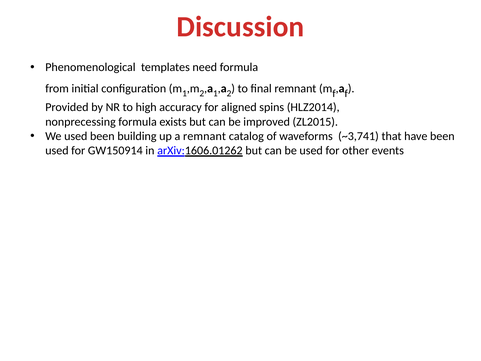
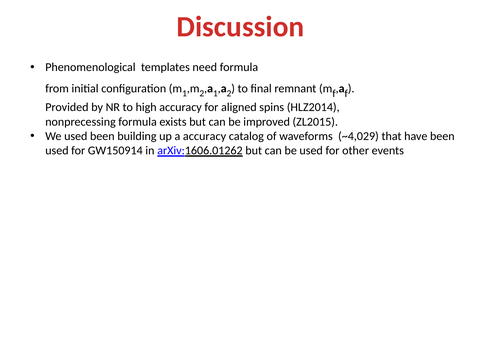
a remnant: remnant -> accuracy
~3,741: ~3,741 -> ~4,029
